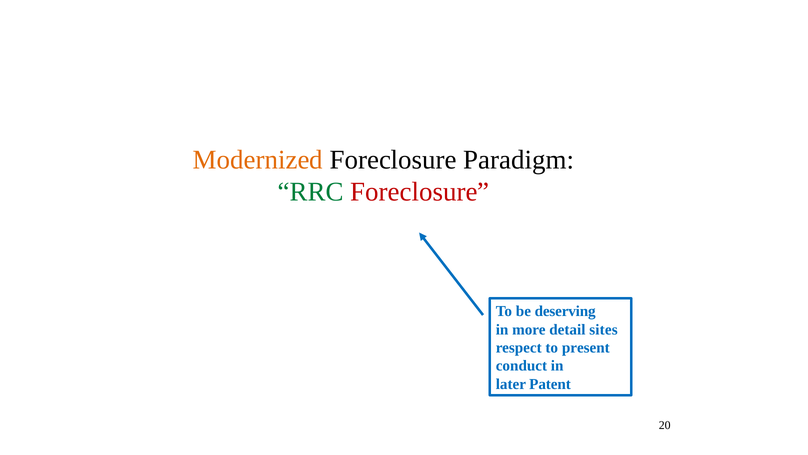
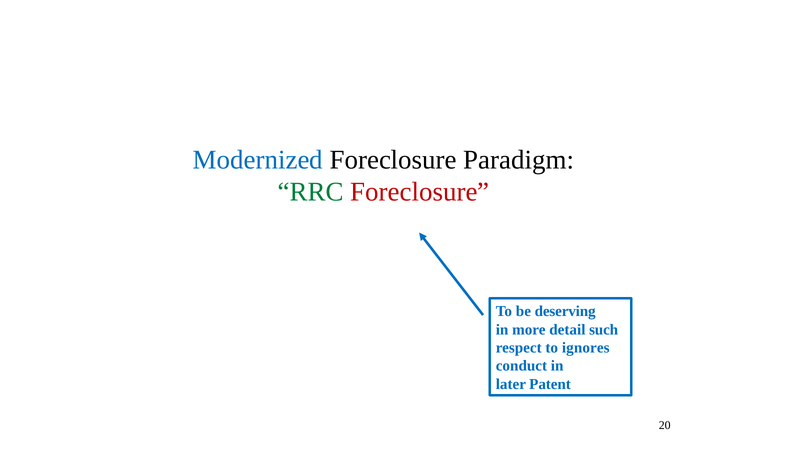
Modernized colour: orange -> blue
sites: sites -> such
present: present -> ignores
